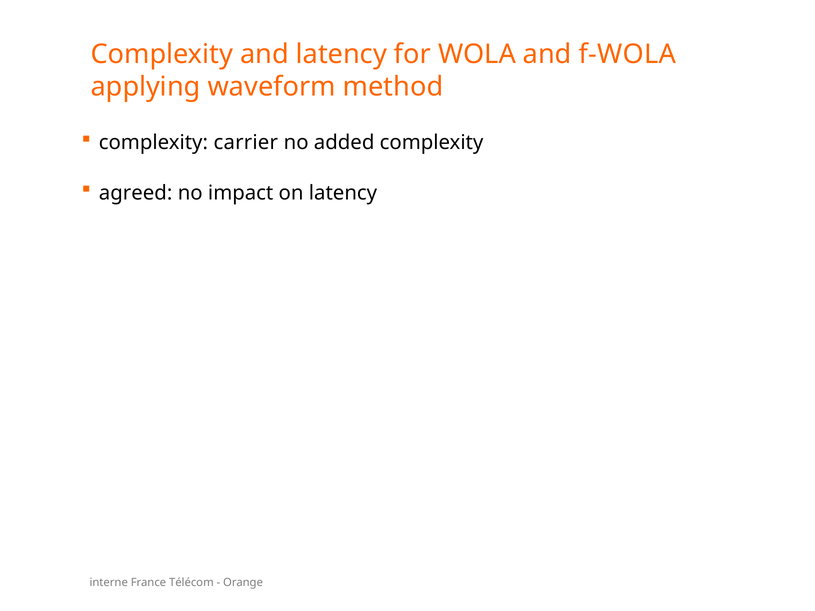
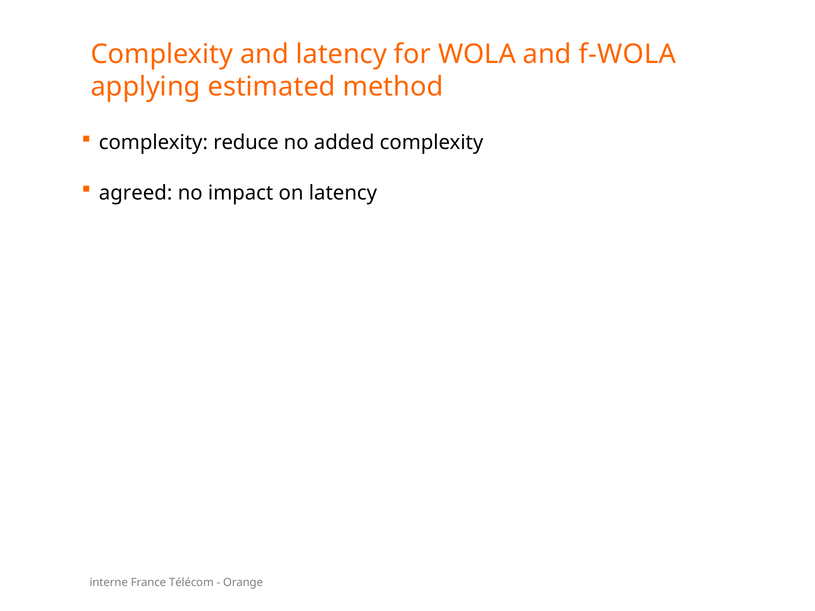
waveform: waveform -> estimated
carrier: carrier -> reduce
